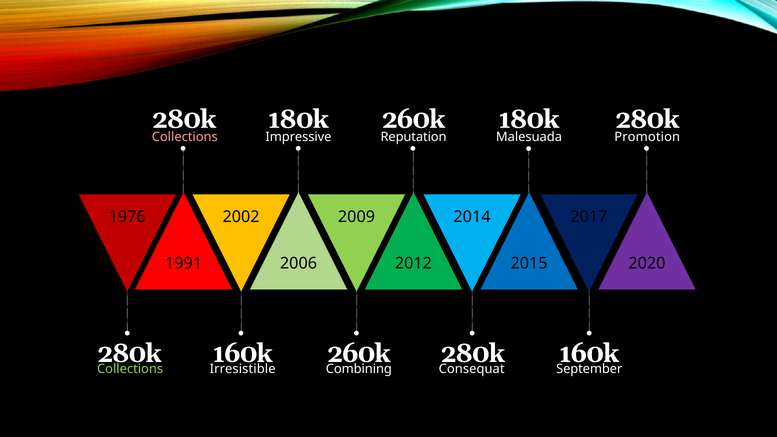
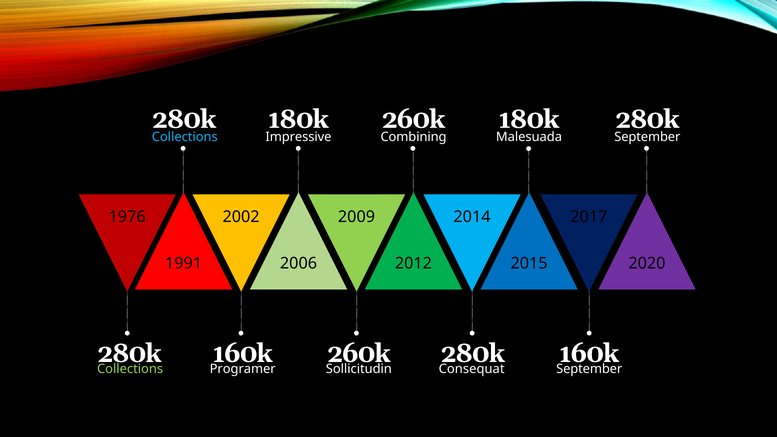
Collections at (185, 137) colour: pink -> light blue
Reputation: Reputation -> Combining
Promotion at (647, 137): Promotion -> September
Irresistible: Irresistible -> Programer
Combining: Combining -> Sollicitudin
